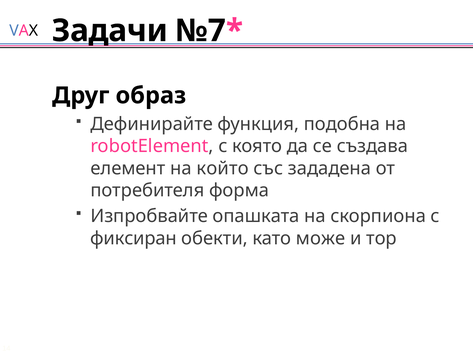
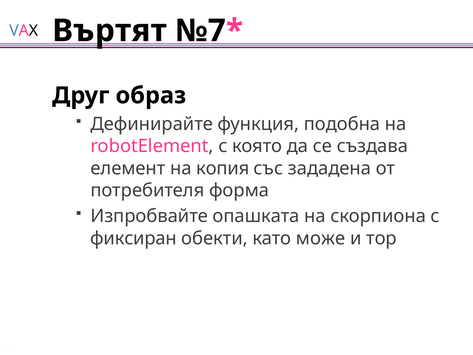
Задачи: Задачи -> Въртят
който: който -> копия
